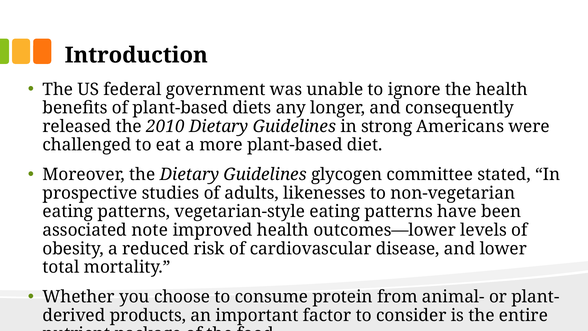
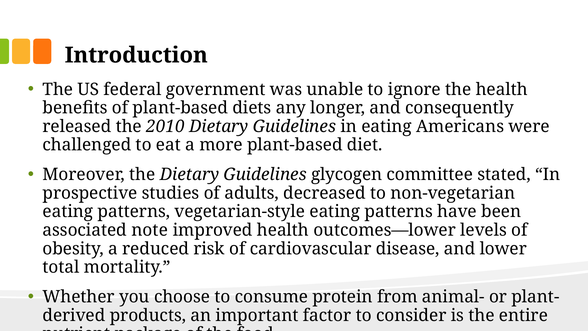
in strong: strong -> eating
likenesses: likenesses -> decreased
